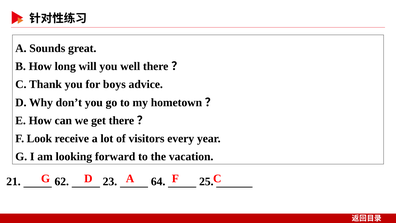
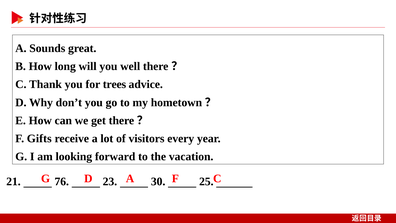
boys: boys -> trees
Look: Look -> Gifts
62: 62 -> 76
64: 64 -> 30
